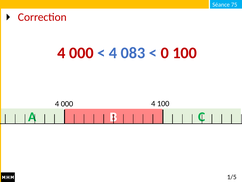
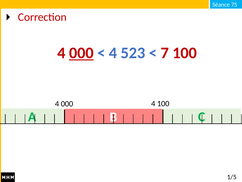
000 at (81, 53) underline: none -> present
083: 083 -> 523
0: 0 -> 7
